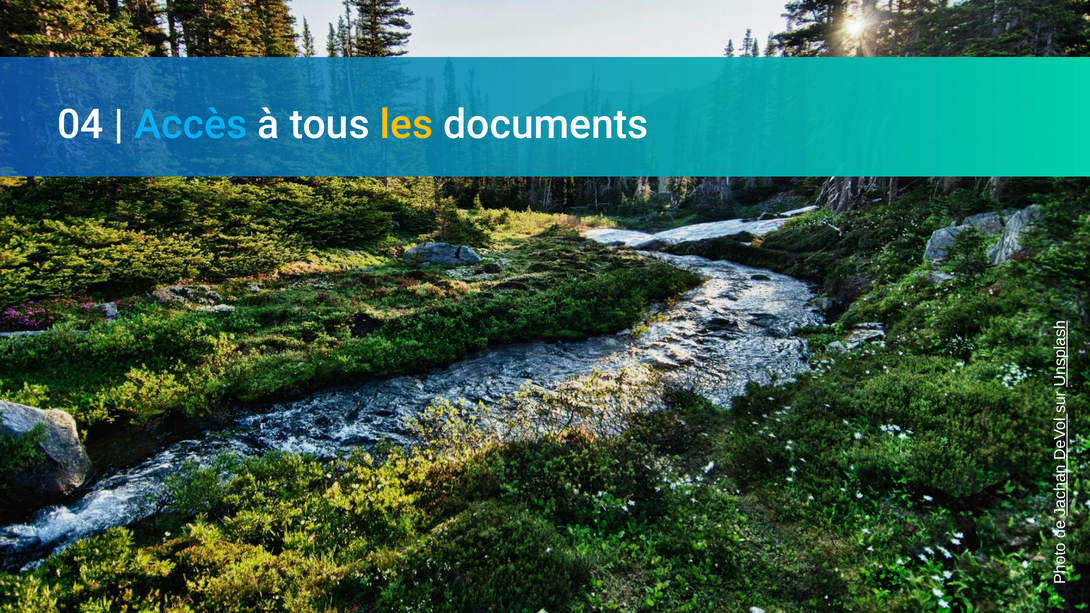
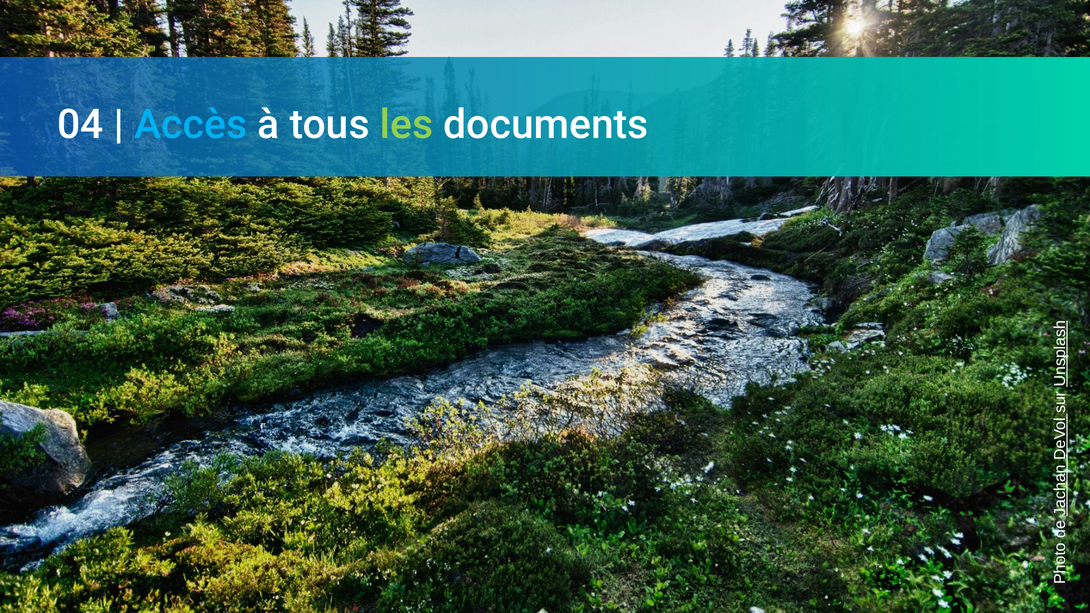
les colour: yellow -> light green
